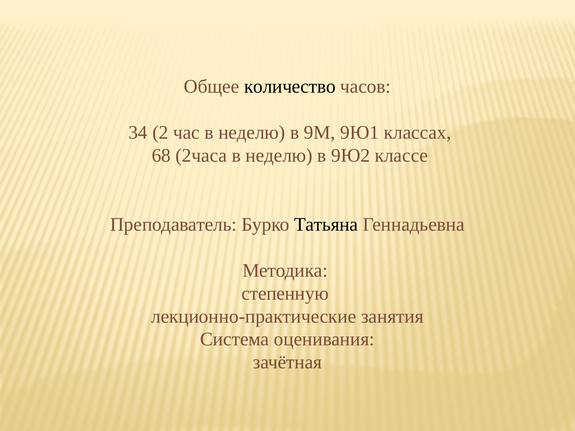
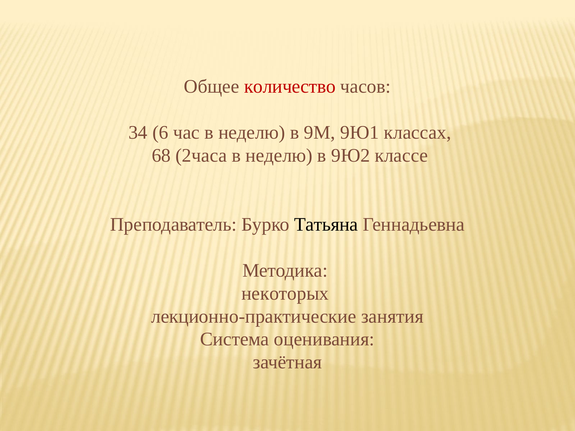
количество colour: black -> red
2: 2 -> 6
степенную: степенную -> некоторых
